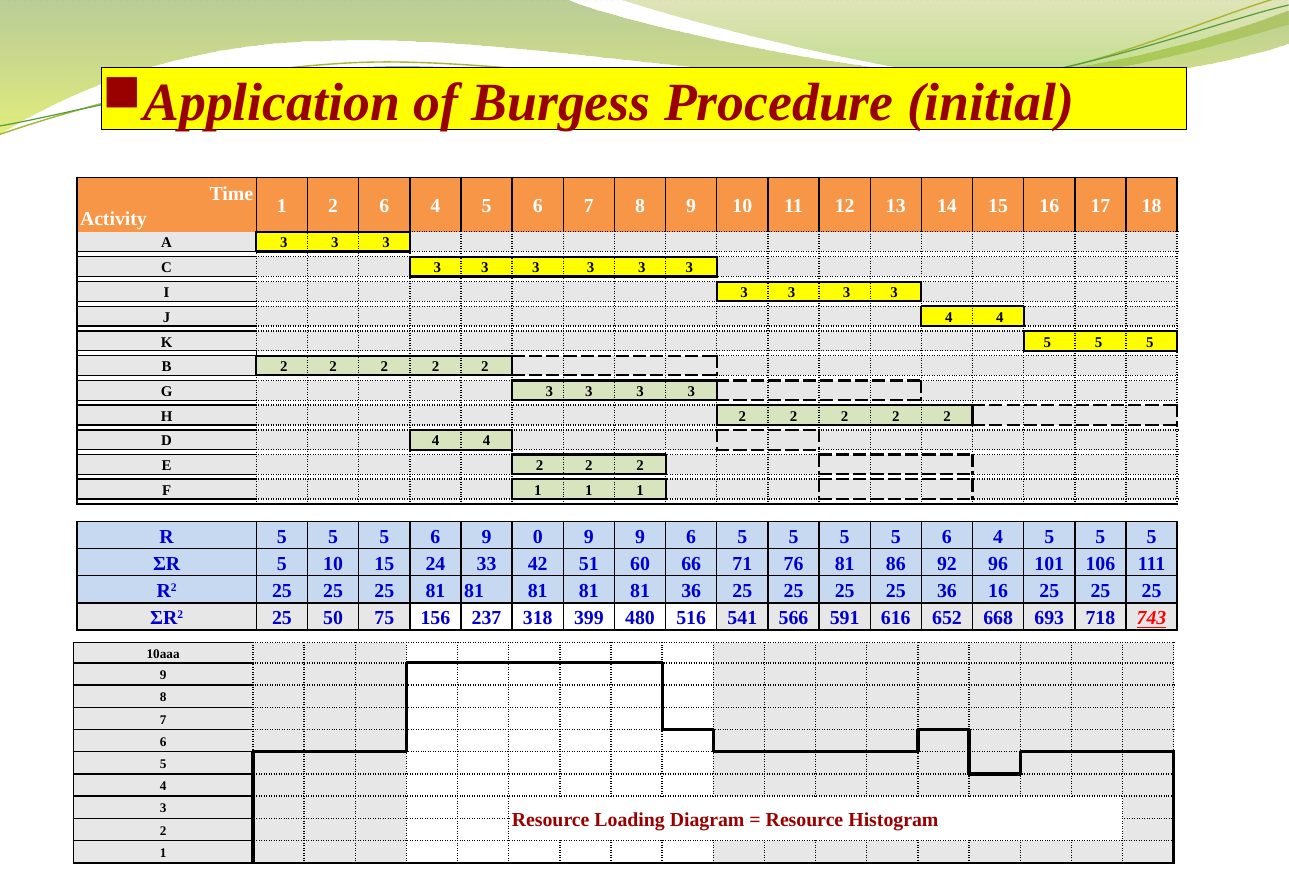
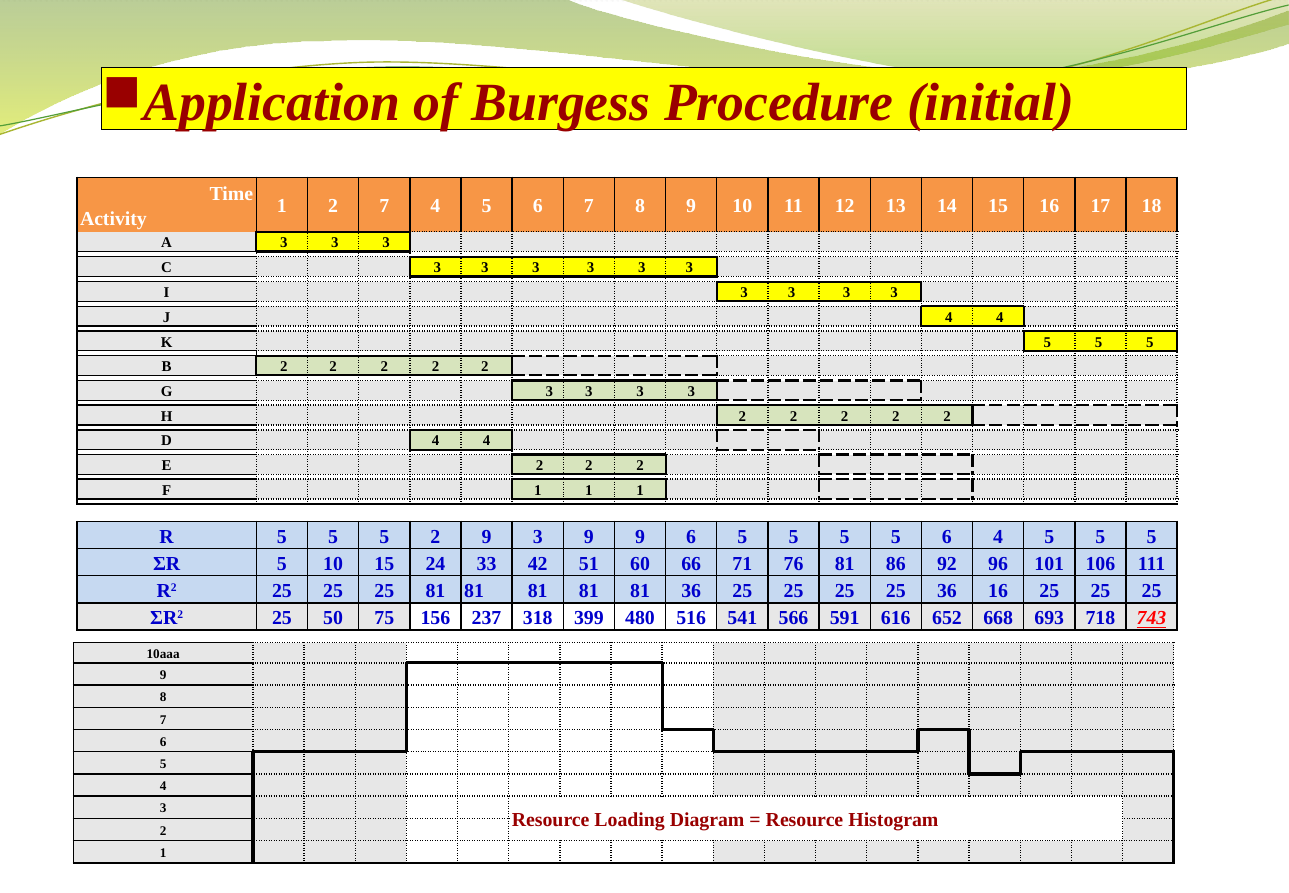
2 6: 6 -> 7
6 at (435, 536): 6 -> 2
9 0: 0 -> 3
